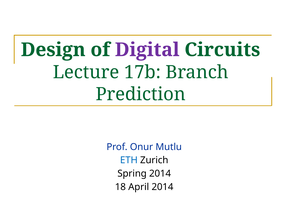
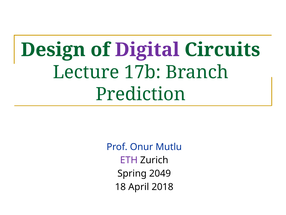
ETH colour: blue -> purple
Spring 2014: 2014 -> 2049
April 2014: 2014 -> 2018
